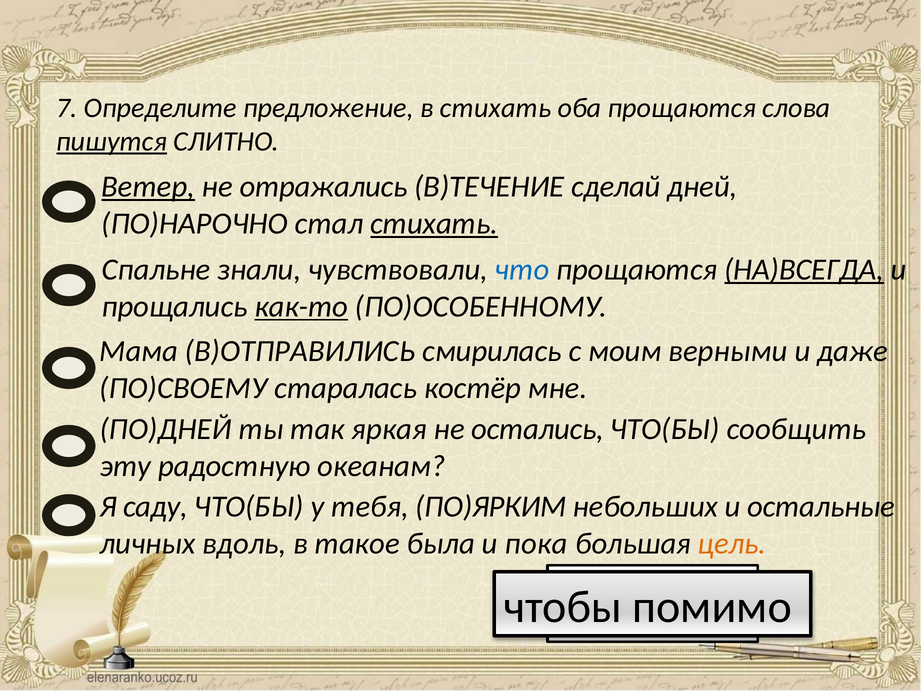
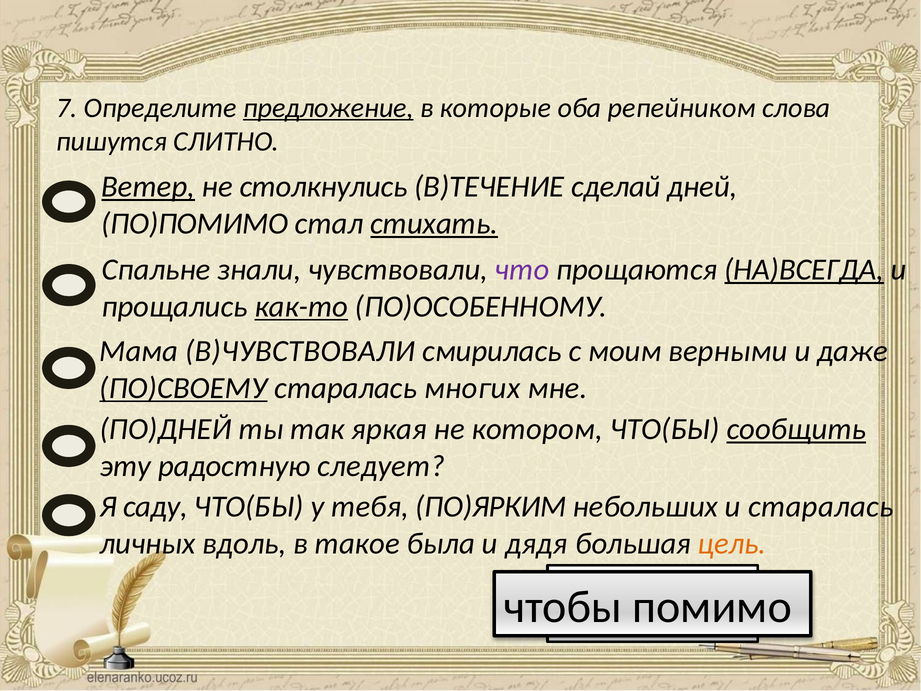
предложение underline: none -> present
в стихать: стихать -> которые
оба прощаются: прощаются -> репейником
пишутся underline: present -> none
отражались: отражались -> столкнулись
ПО)НАРОЧНО: ПО)НАРОЧНО -> ПО)ПОМИМО
что colour: blue -> purple
В)ОТПРАВИЛИСЬ: В)ОТПРАВИЛИСЬ -> В)ЧУВСТВОВАЛИ
ПО)СВОЕМУ underline: none -> present
костёр: костёр -> многих
остались: остались -> котором
сообщить underline: none -> present
океанам: океанам -> следует
и остальные: остальные -> старалась
пока: пока -> дядя
